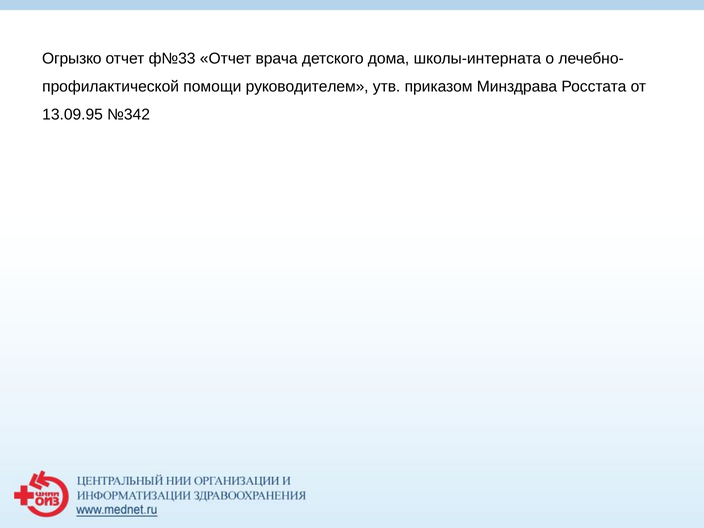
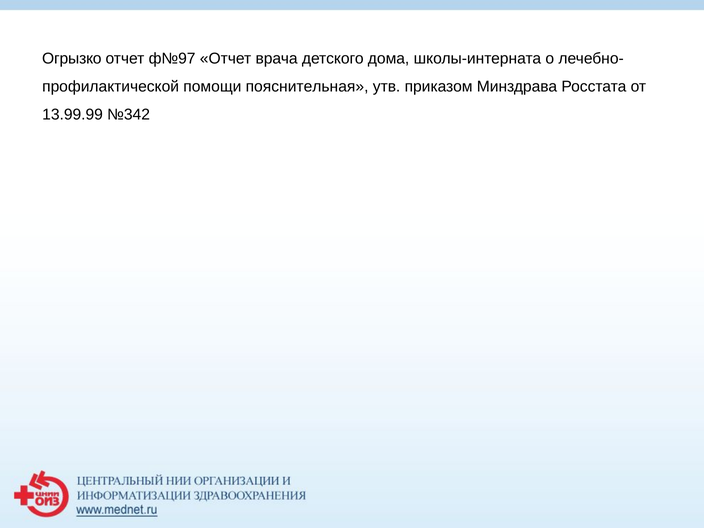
ф№33: ф№33 -> ф№97
руководителем: руководителем -> пояснительная
13.09.95: 13.09.95 -> 13.99.99
